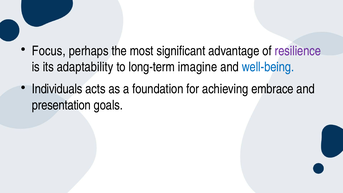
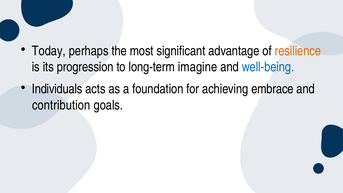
Focus: Focus -> Today
resilience colour: purple -> orange
adaptability: adaptability -> progression
presentation: presentation -> contribution
